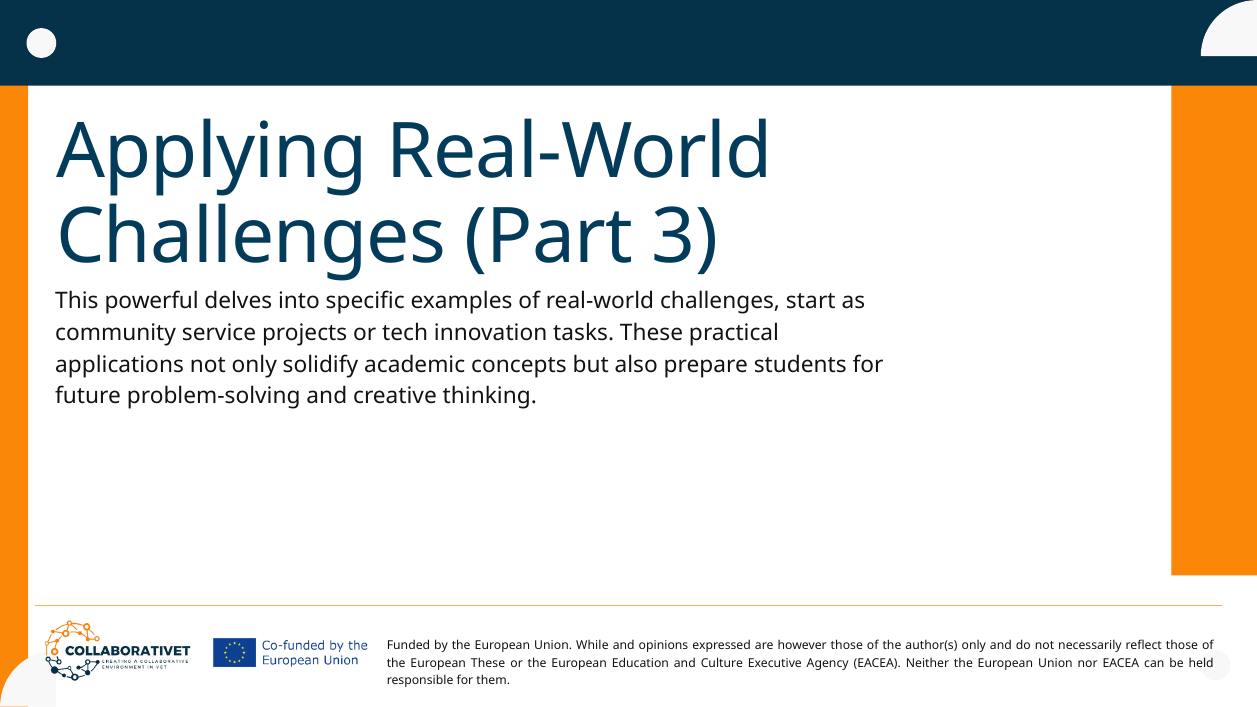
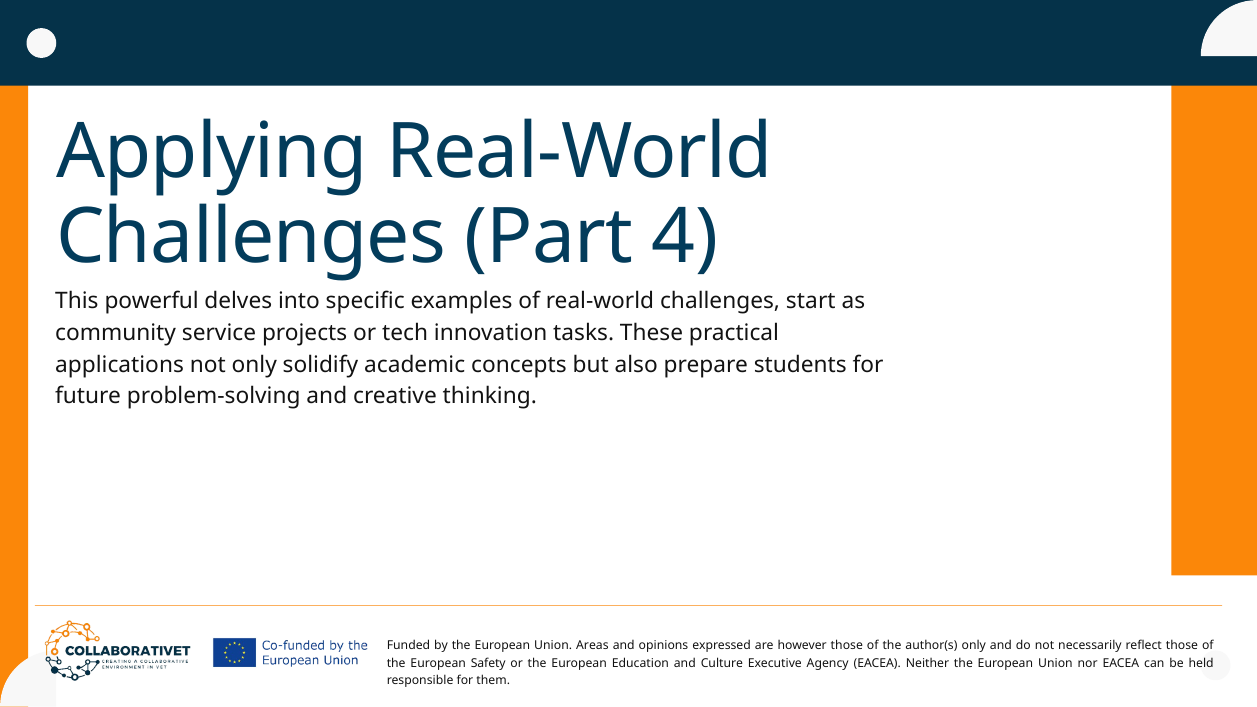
3: 3 -> 4
While: While -> Areas
European These: These -> Safety
